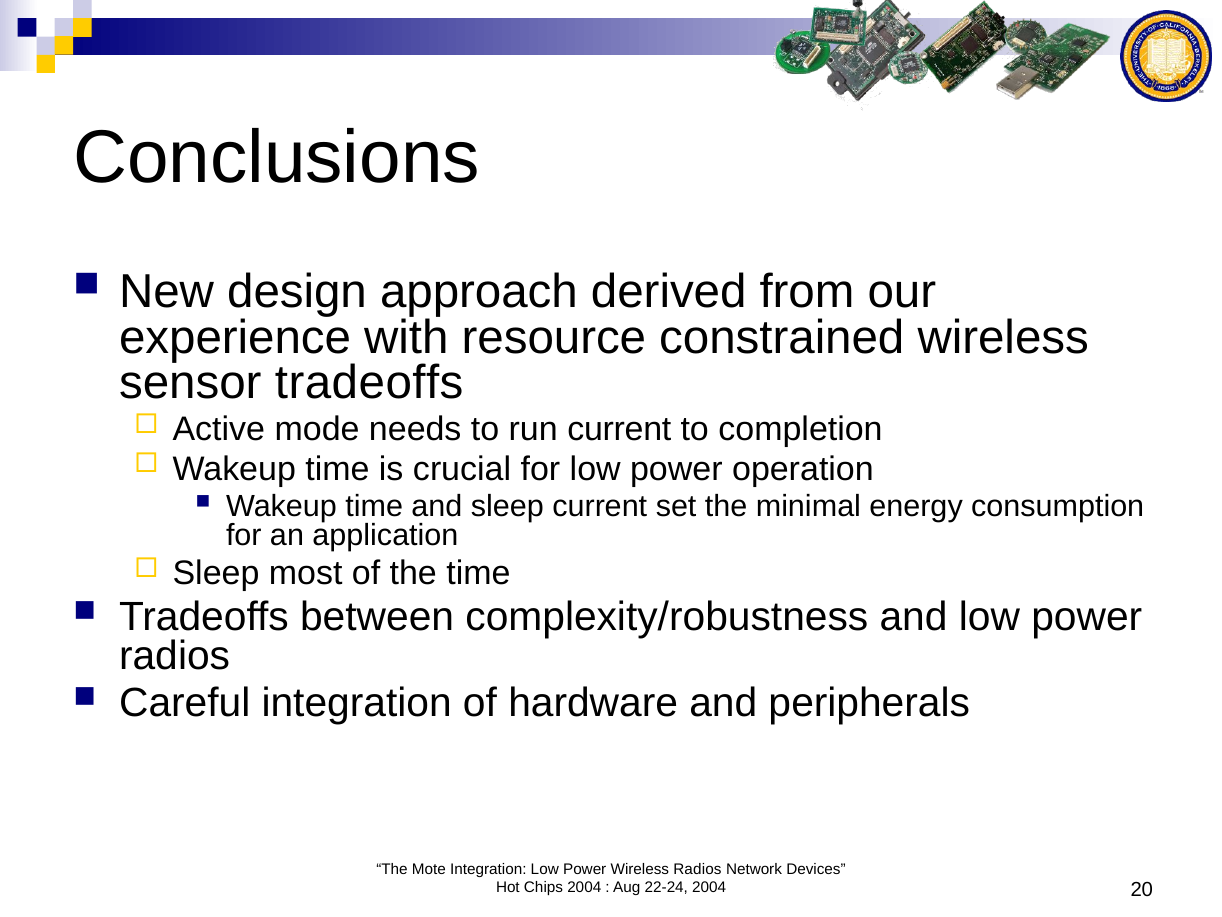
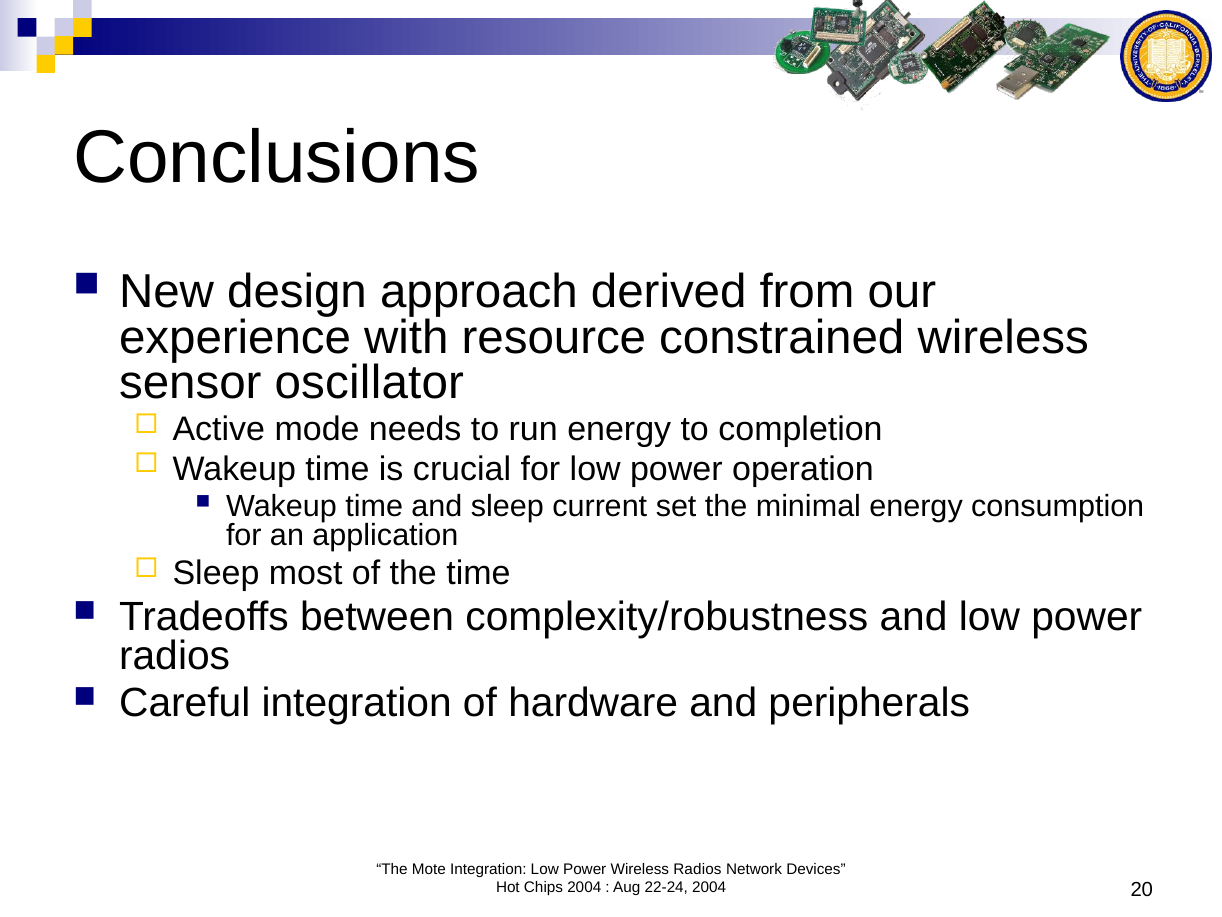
sensor tradeoffs: tradeoffs -> oscillator
run current: current -> energy
